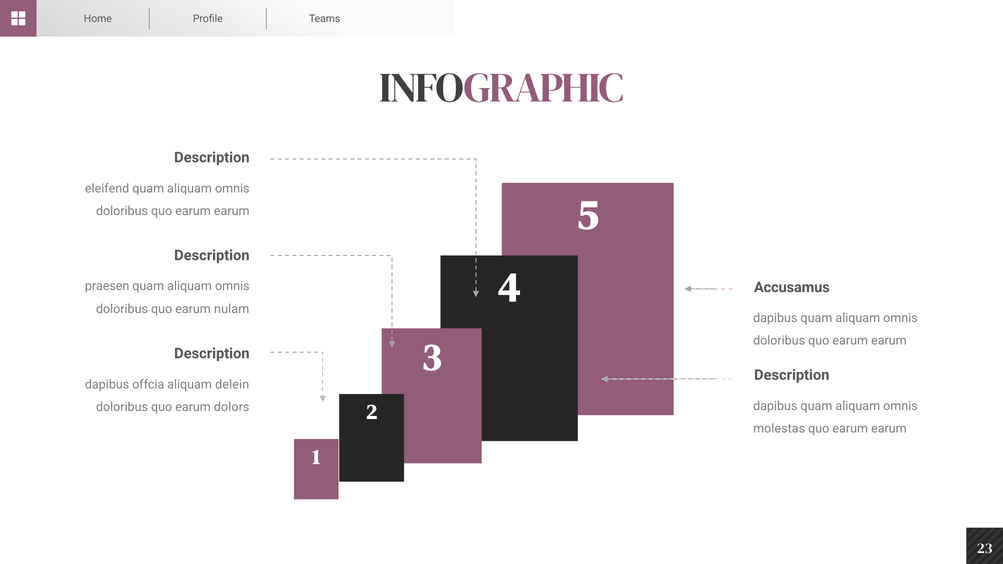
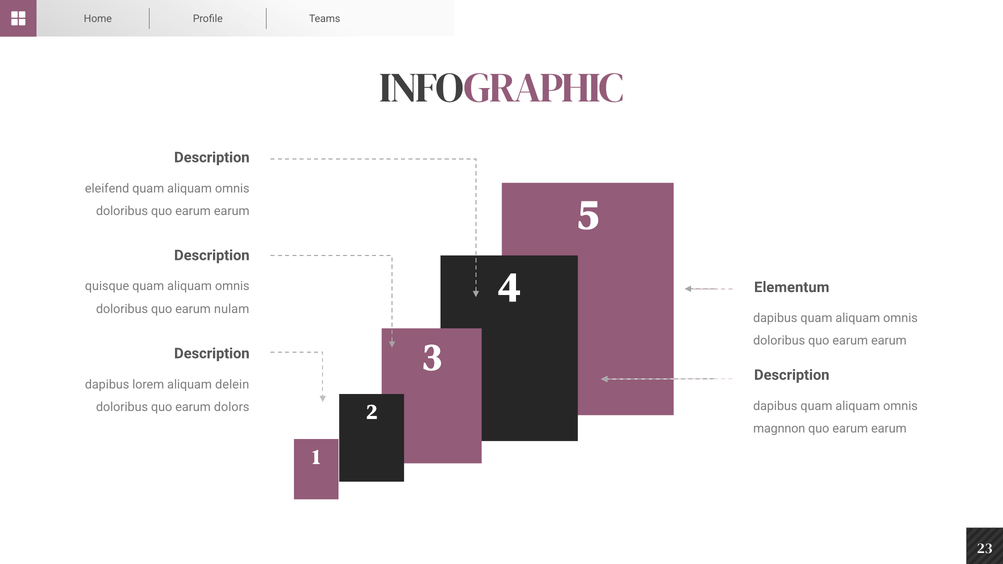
praesen: praesen -> quisque
Accusamus: Accusamus -> Elementum
offcia: offcia -> lorem
molestas: molestas -> magnnon
